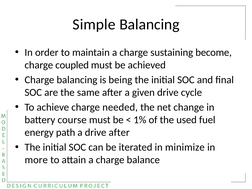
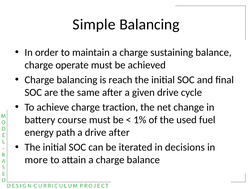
sustaining become: become -> balance
coupled: coupled -> operate
being: being -> reach
needed: needed -> traction
minimize: minimize -> decisions
